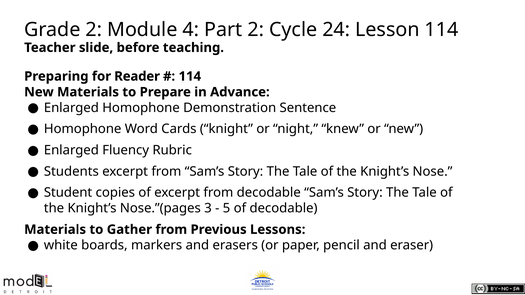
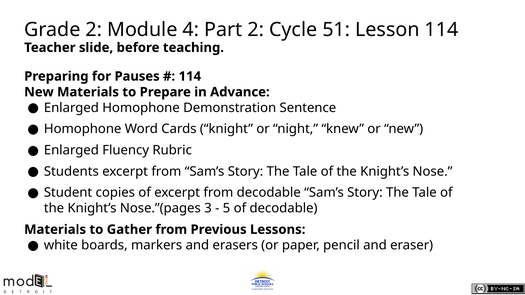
24: 24 -> 51
Reader: Reader -> Pauses
